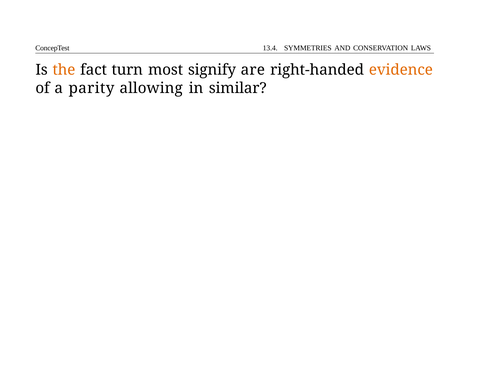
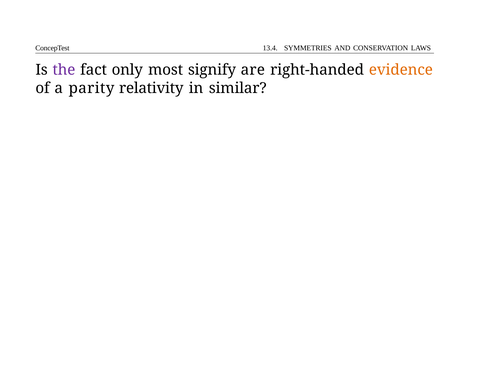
the colour: orange -> purple
turn: turn -> only
allowing: allowing -> relativity
